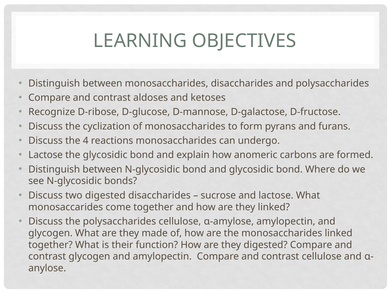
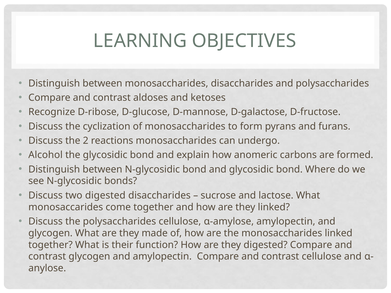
4: 4 -> 2
Lactose at (46, 155): Lactose -> Alcohol
